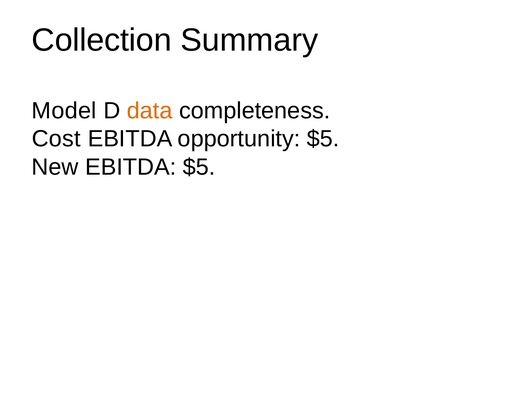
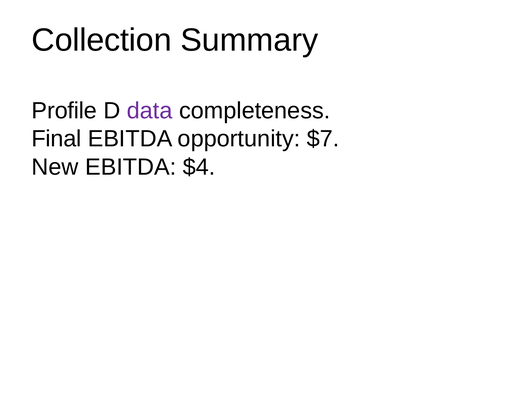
Model: Model -> Profile
data colour: orange -> purple
Cost: Cost -> Final
opportunity $5: $5 -> $7
EBITDA $5: $5 -> $4
